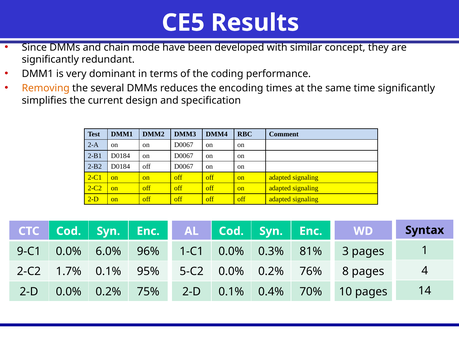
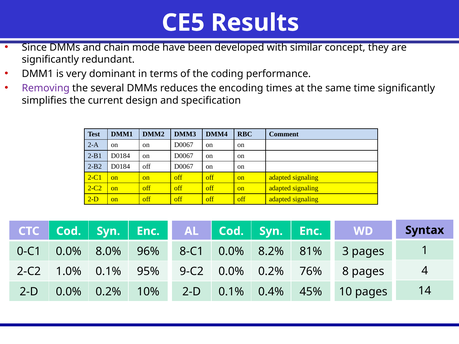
Removing colour: orange -> purple
9-C1: 9-C1 -> 0-C1
6.0%: 6.0% -> 8.0%
1-C1: 1-C1 -> 8-C1
0.3%: 0.3% -> 8.2%
1.7%: 1.7% -> 1.0%
5-C2: 5-C2 -> 9-C2
75%: 75% -> 10%
70%: 70% -> 45%
